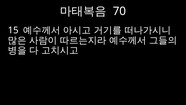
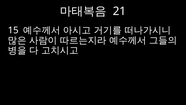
70: 70 -> 21
